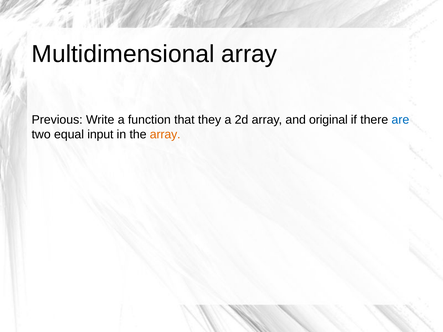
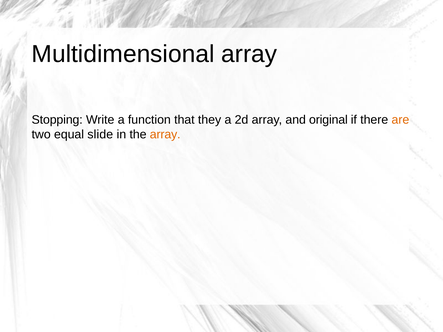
Previous: Previous -> Stopping
are colour: blue -> orange
input: input -> slide
